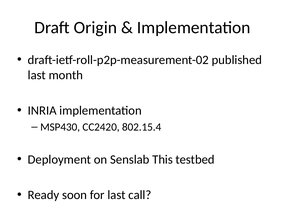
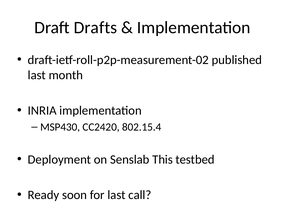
Origin: Origin -> Drafts
